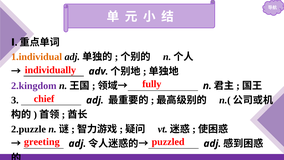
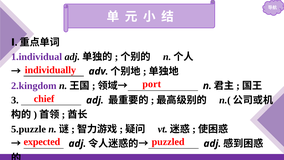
1.individual colour: orange -> purple
fully: fully -> port
2.puzzle: 2.puzzle -> 5.puzzle
greeting: greeting -> expected
